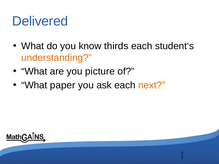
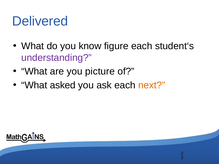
thirds: thirds -> figure
understanding colour: orange -> purple
paper: paper -> asked
